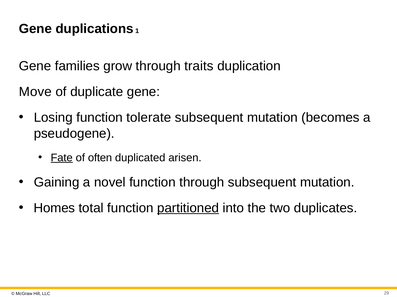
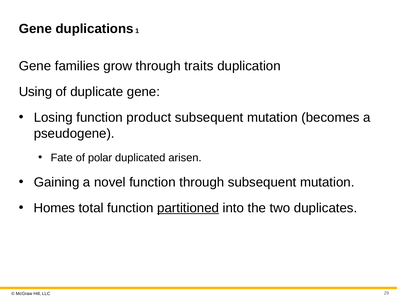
Move: Move -> Using
tolerate: tolerate -> product
Fate underline: present -> none
often: often -> polar
